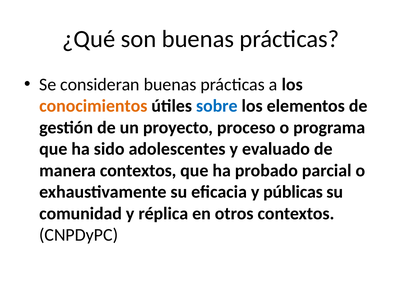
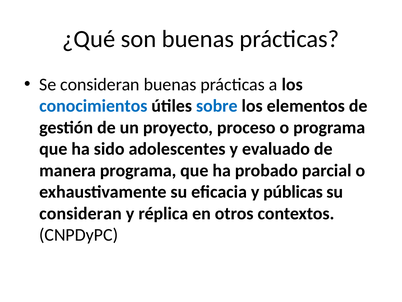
conocimientos colour: orange -> blue
manera contextos: contextos -> programa
comunidad at (81, 213): comunidad -> consideran
